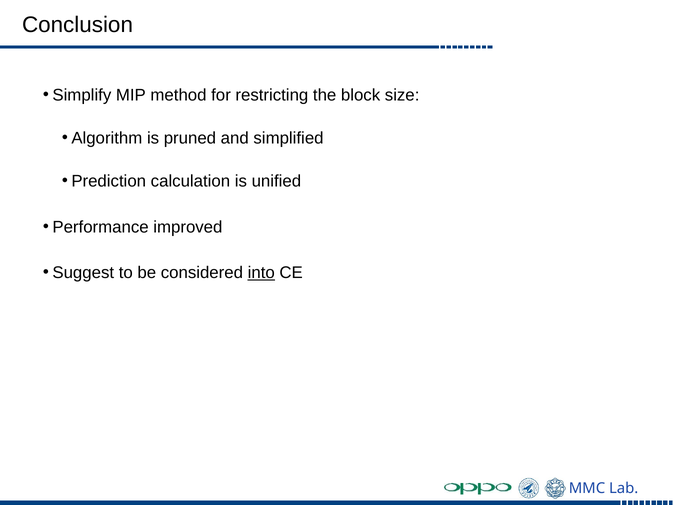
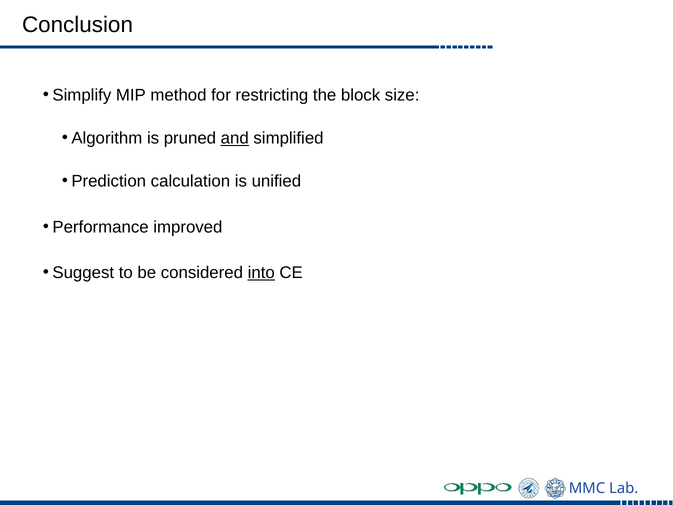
and underline: none -> present
